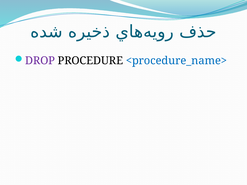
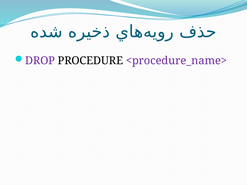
<procedure_name> colour: blue -> purple
